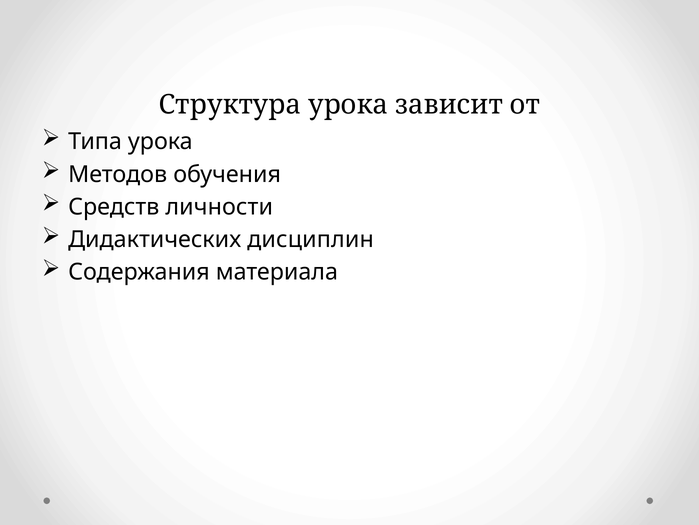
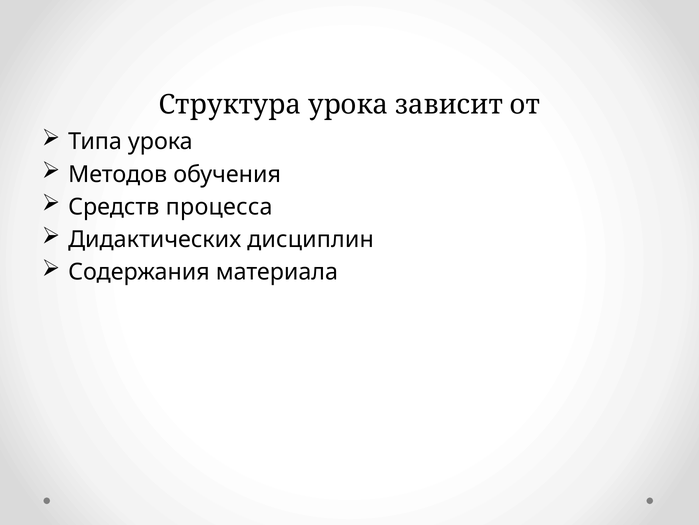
личности: личности -> процесса
